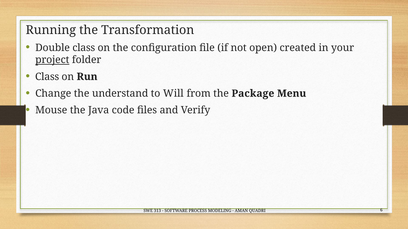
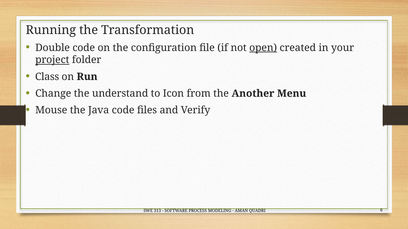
Double class: class -> code
open underline: none -> present
Will: Will -> Icon
Package: Package -> Another
